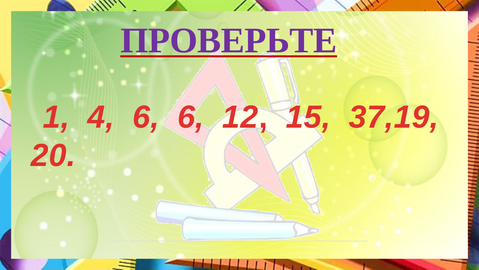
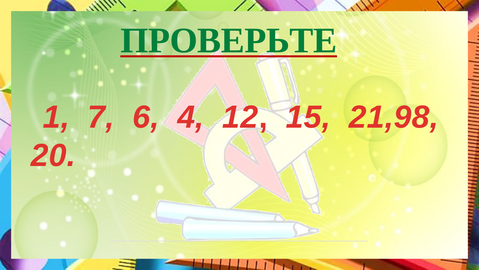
ПРОВЕРЬТЕ colour: purple -> green
4: 4 -> 7
6 6: 6 -> 4
37,19: 37,19 -> 21,98
